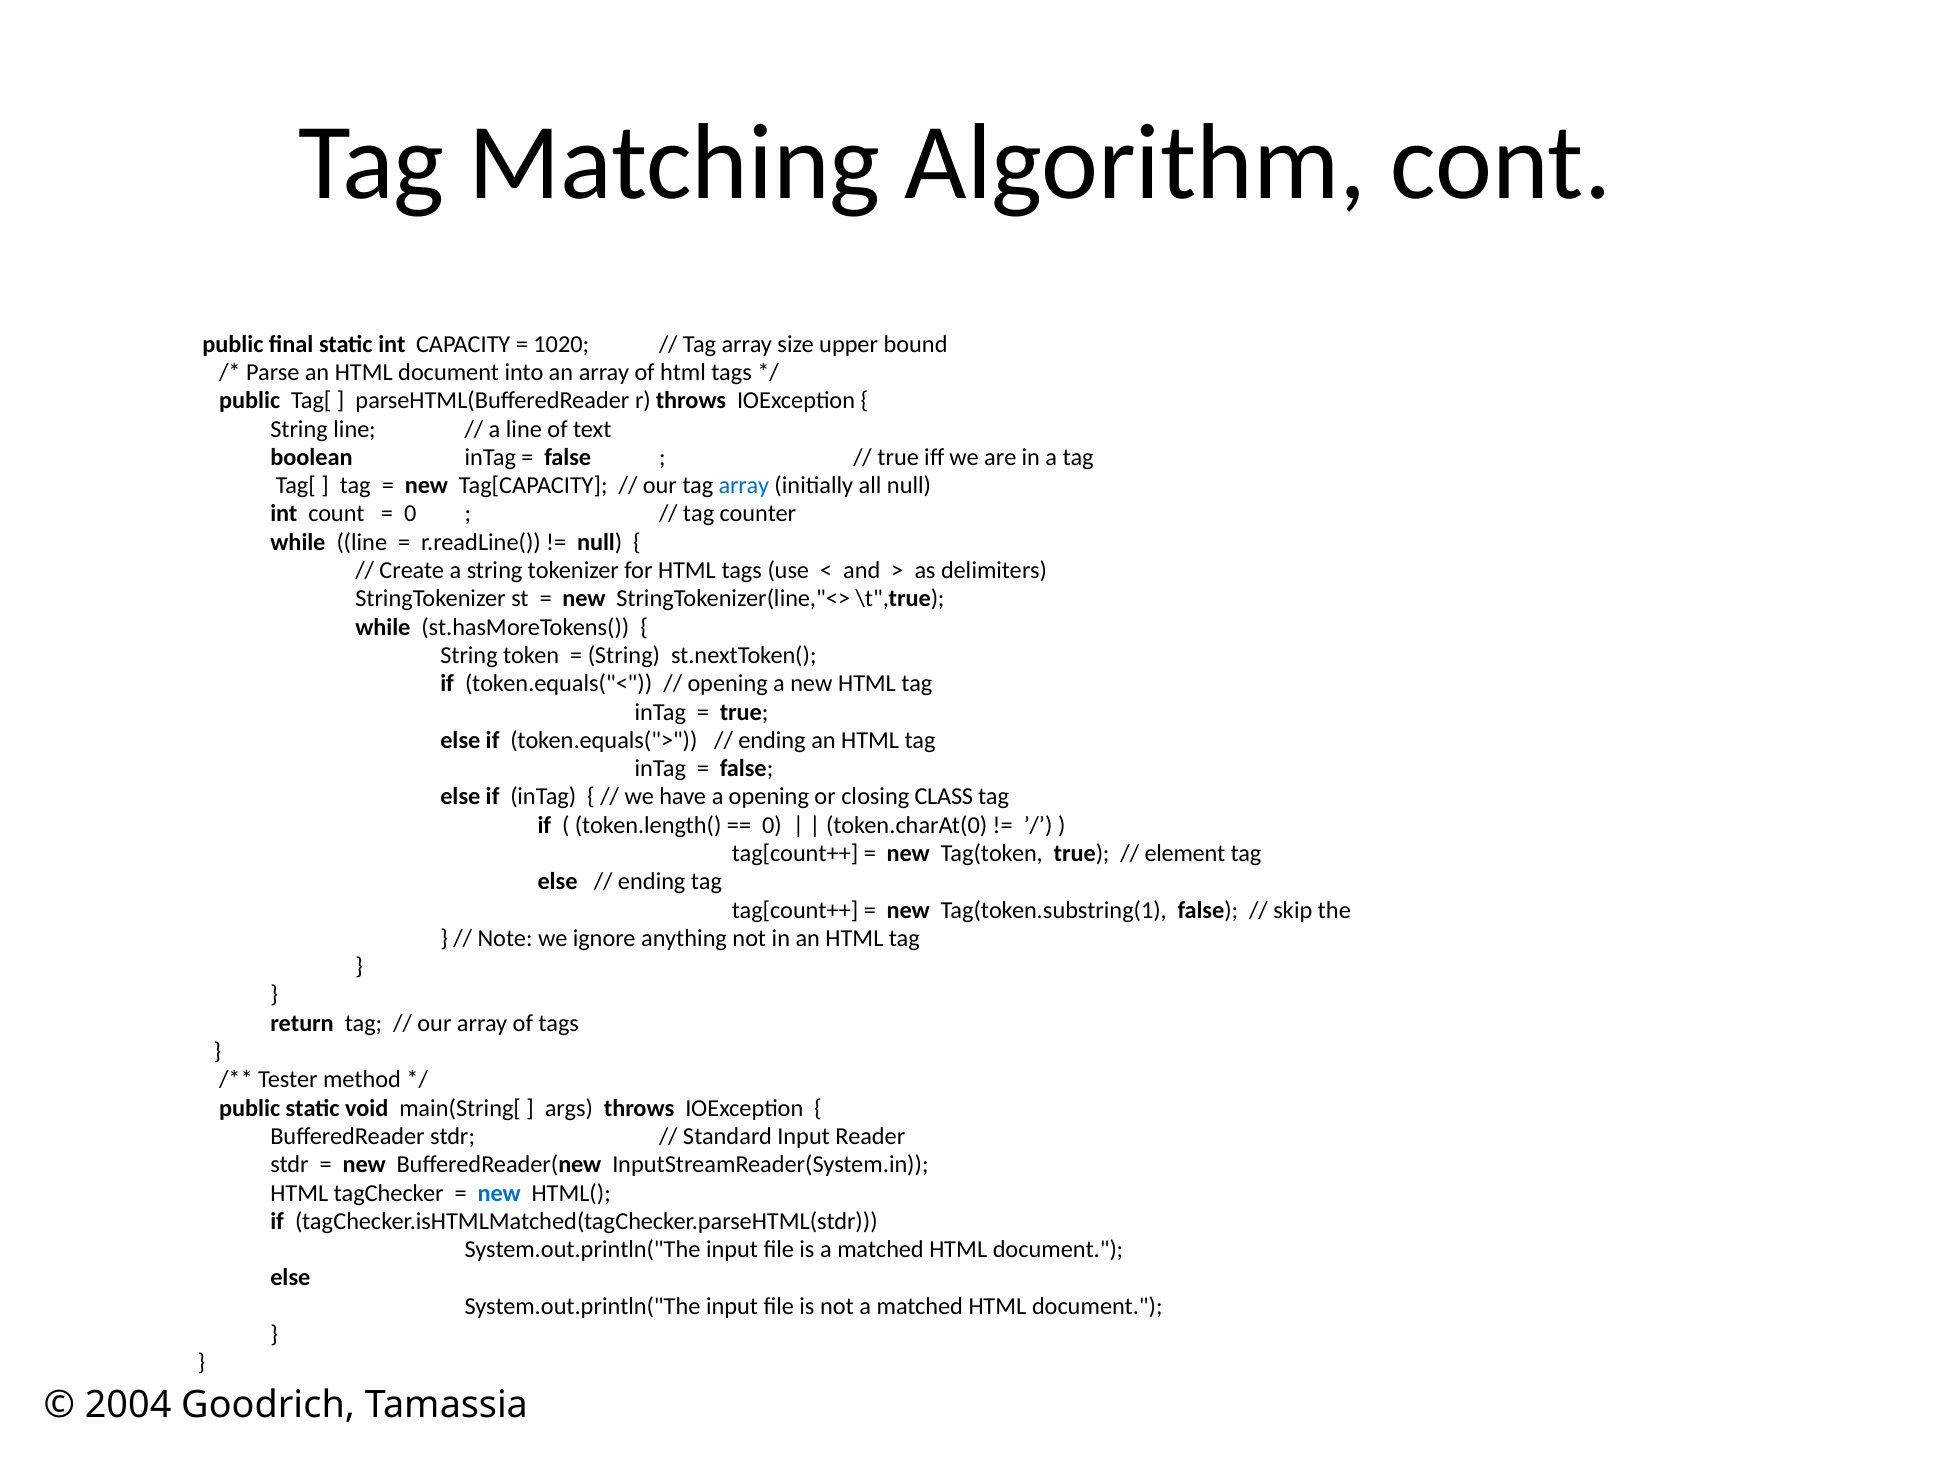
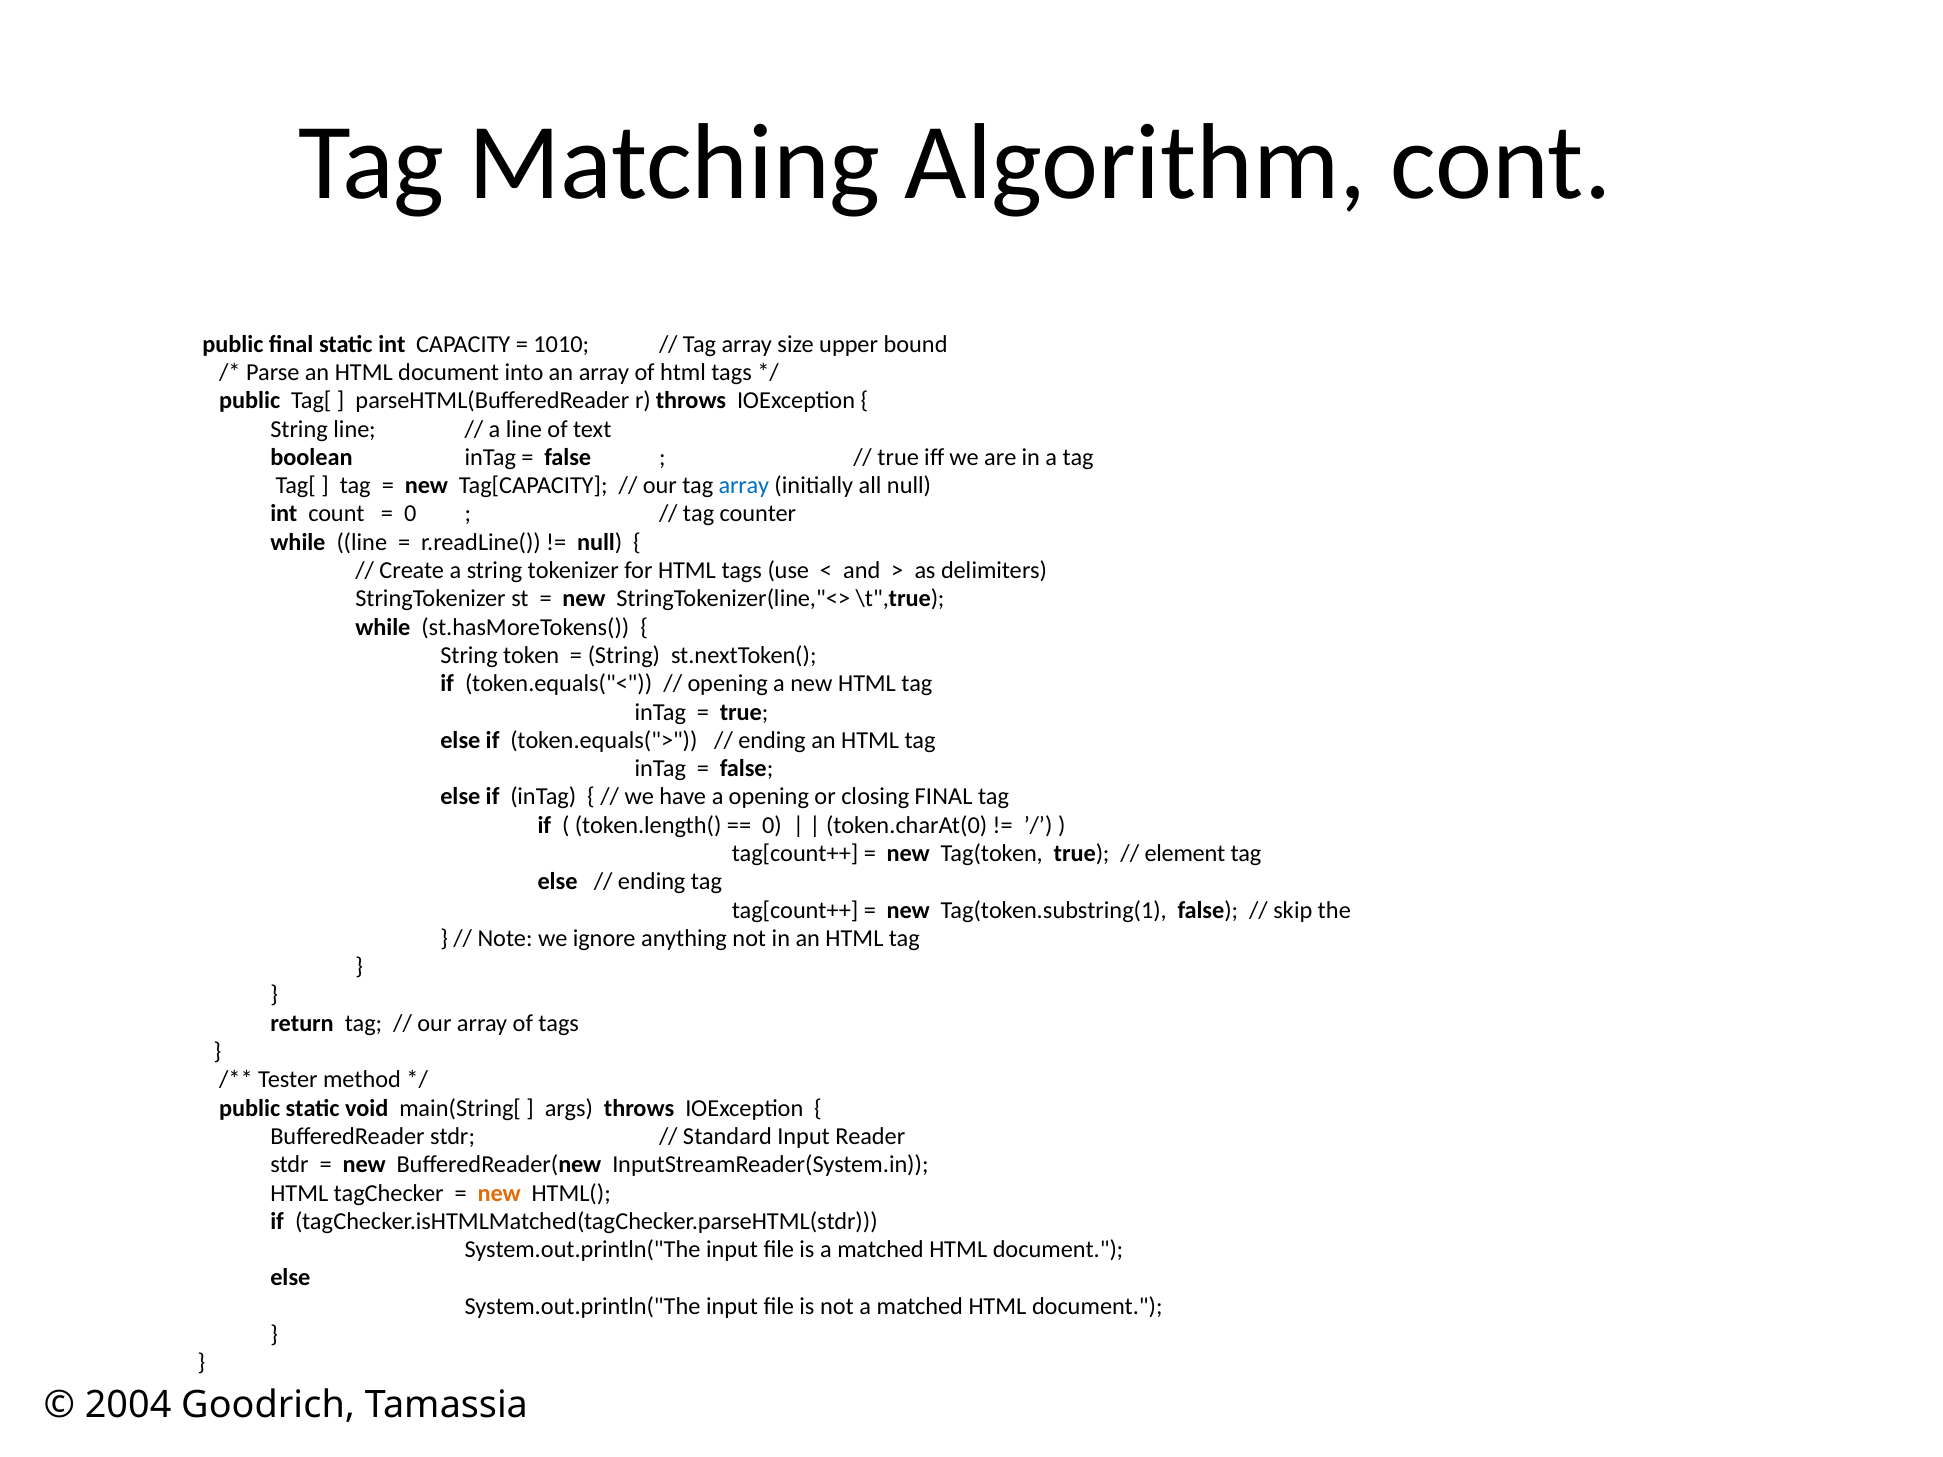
1020: 1020 -> 1010
closing CLASS: CLASS -> FINAL
new at (499, 1193) colour: blue -> orange
